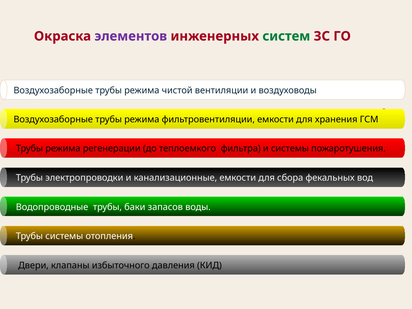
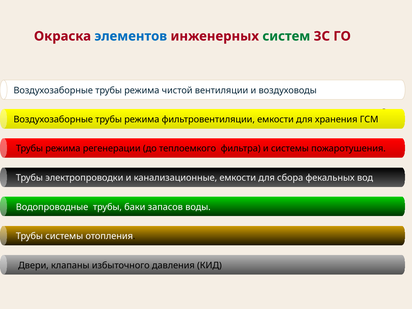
элементов colour: purple -> blue
